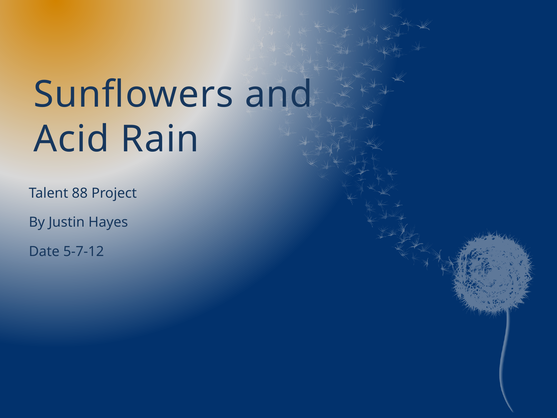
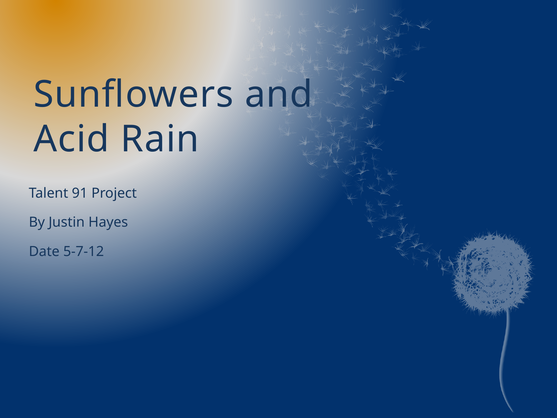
88: 88 -> 91
